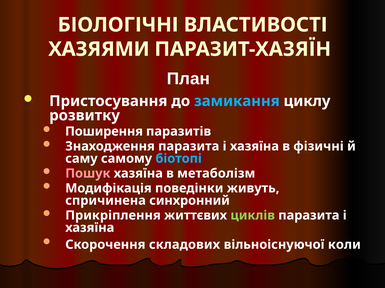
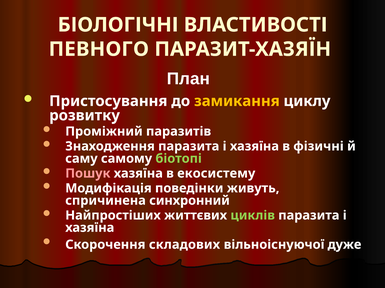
ХАЗЯЯМИ: ХАЗЯЯМИ -> ПЕВНОГО
замикання colour: light blue -> yellow
Поширення: Поширення -> Проміжний
біотопі colour: light blue -> light green
метаболізм: метаболізм -> екосистему
Прикріплення: Прикріплення -> Найпростіших
коли: коли -> дуже
